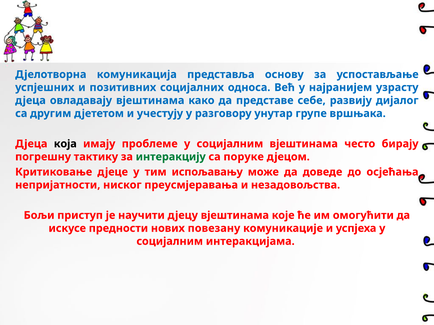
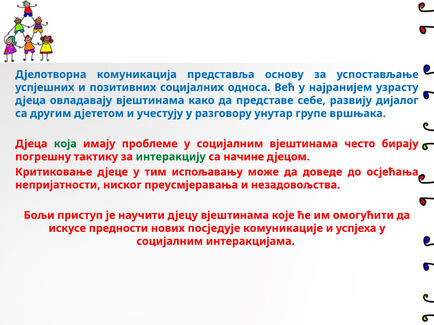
која colour: black -> green
поруке: поруке -> начине
повезану: повезану -> посједује
